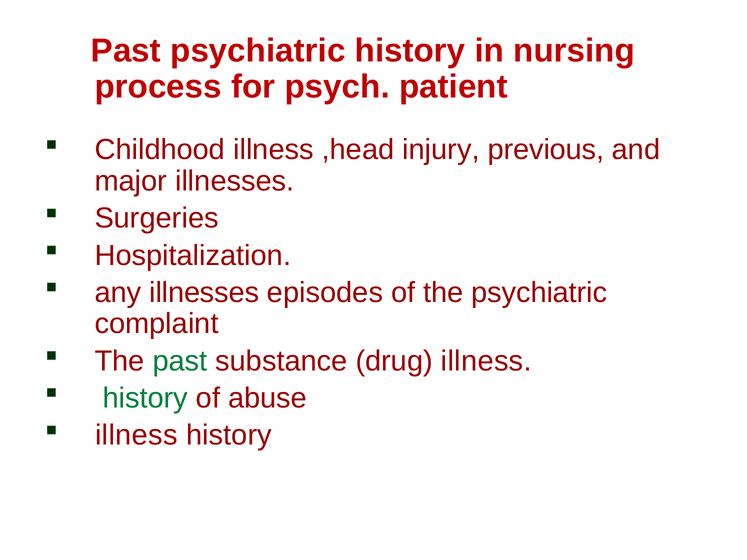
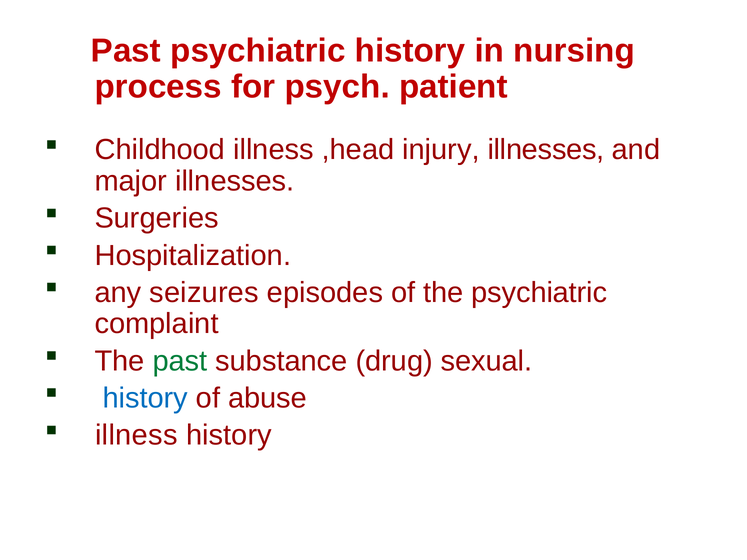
injury previous: previous -> illnesses
any illnesses: illnesses -> seizures
drug illness: illness -> sexual
history at (145, 398) colour: green -> blue
